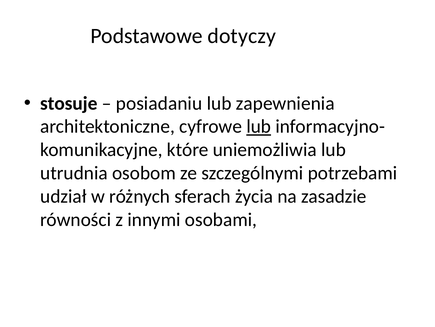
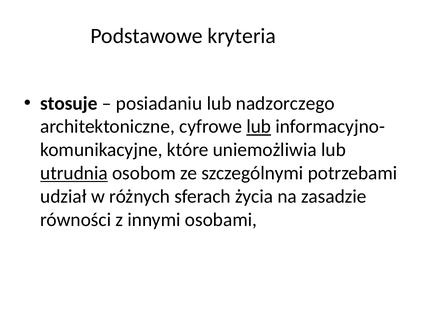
dotyczy: dotyczy -> kryteria
zapewnienia: zapewnienia -> nadzorczego
utrudnia underline: none -> present
